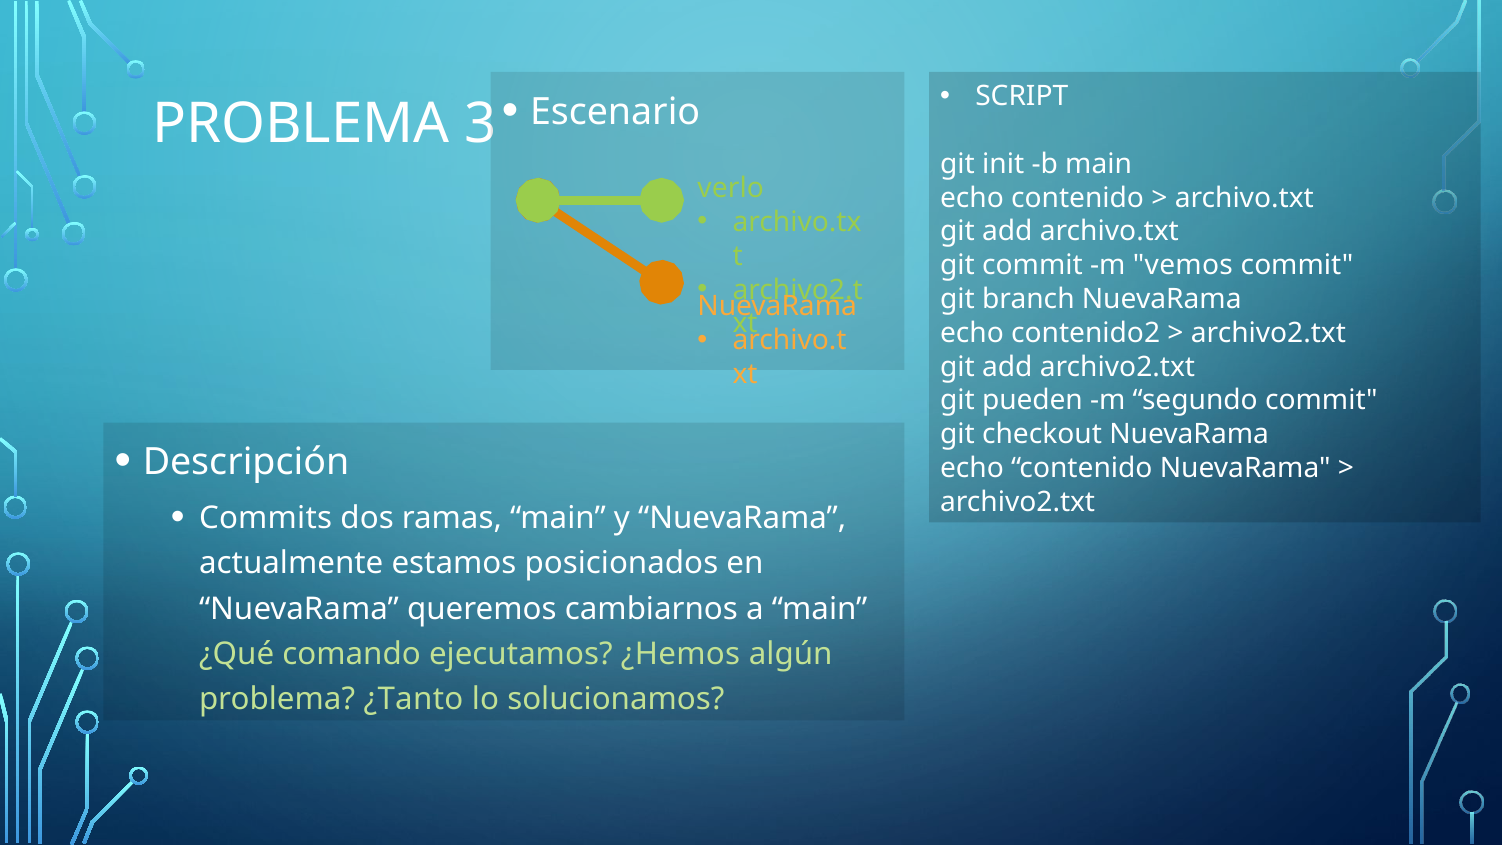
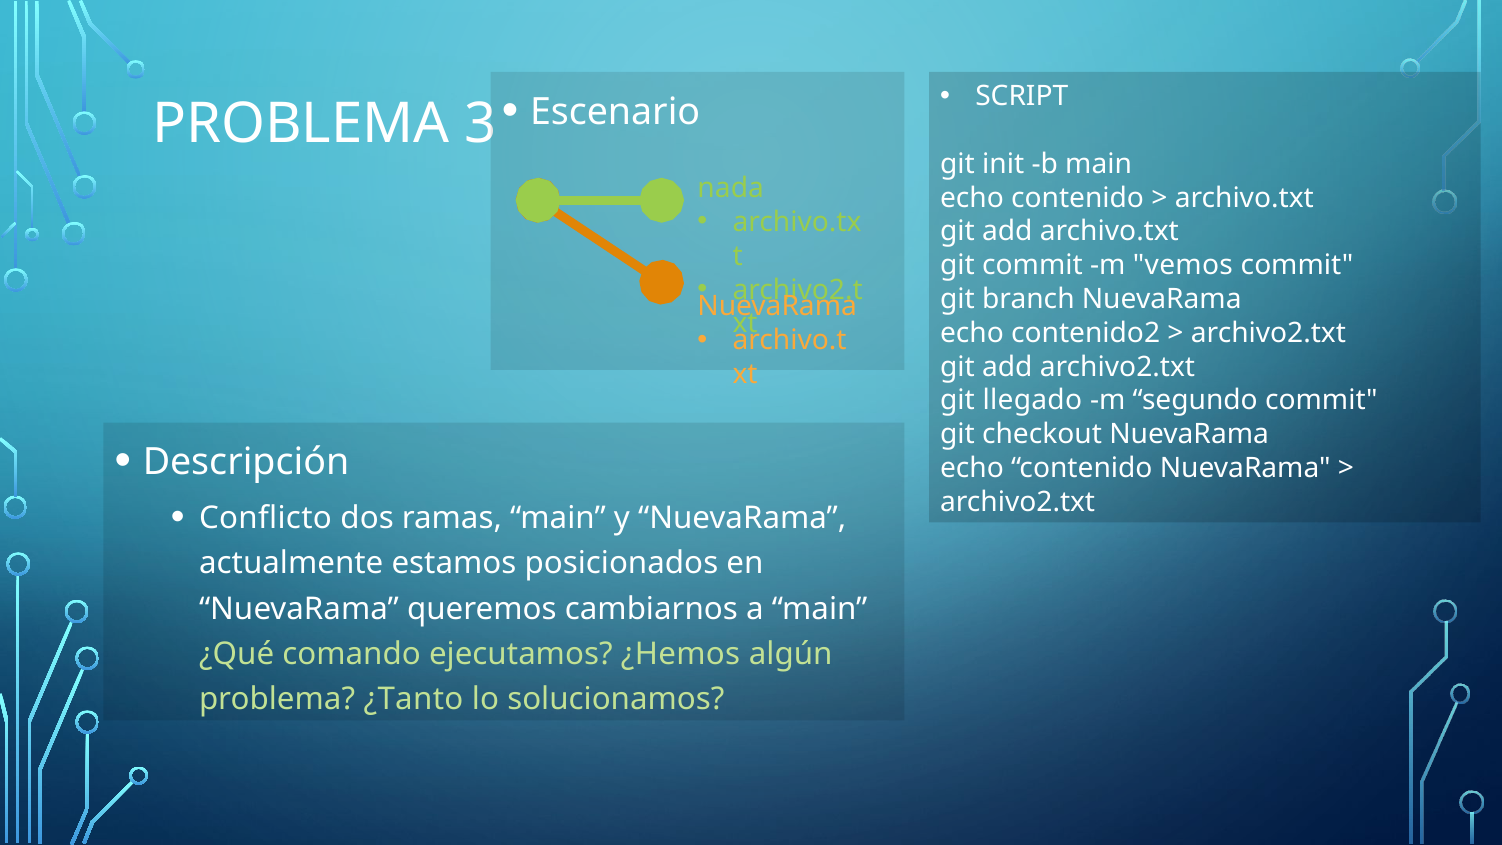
verlo: verlo -> nada
pueden: pueden -> llegado
Commits: Commits -> Conflicto
